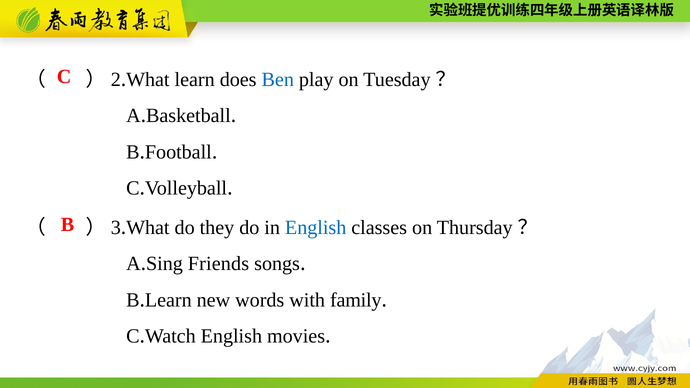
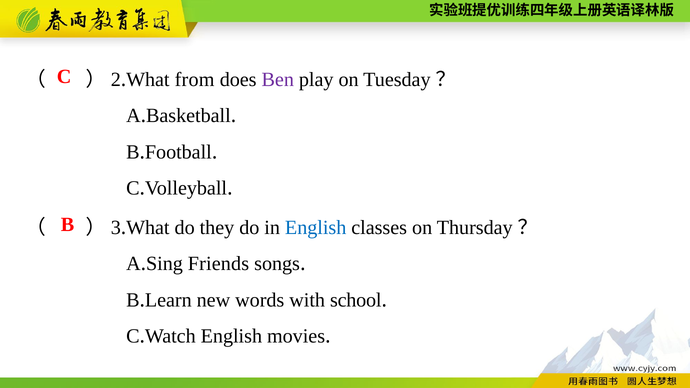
learn at (195, 80): learn -> from
Ben colour: blue -> purple
family: family -> school
